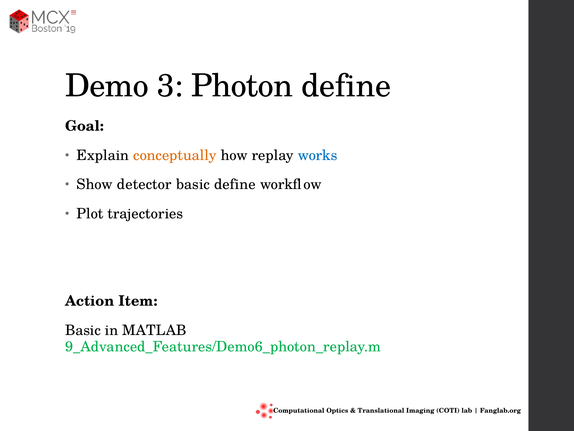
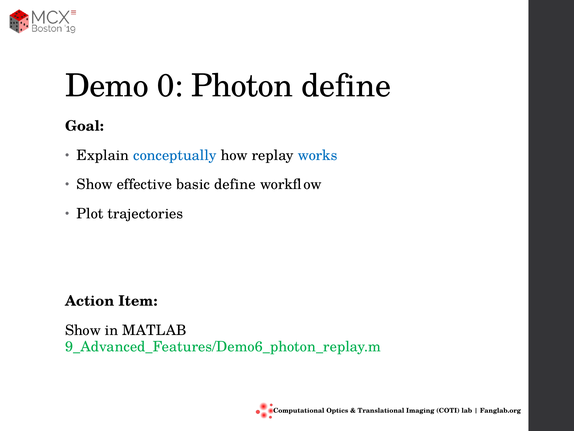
3: 3 -> 0
conceptually colour: orange -> blue
detector: detector -> effective
Basic at (83, 330): Basic -> Show
